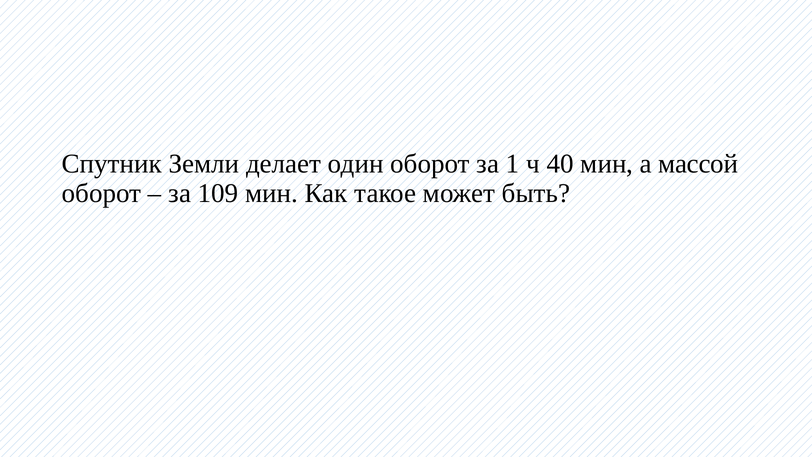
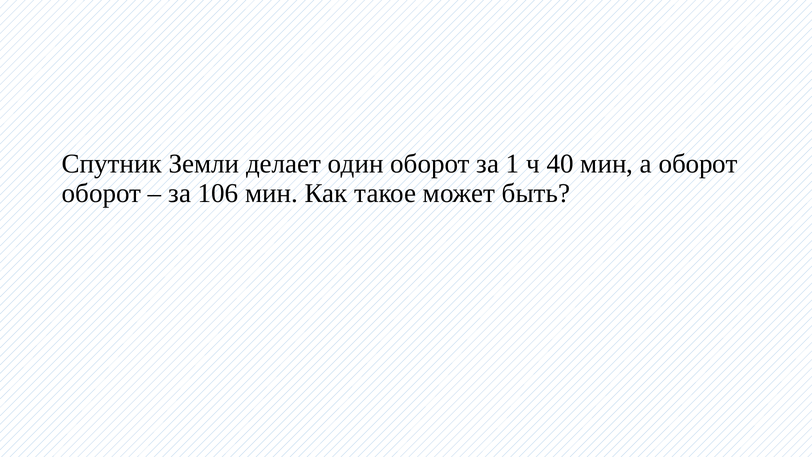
а массой: массой -> оборот
109: 109 -> 106
